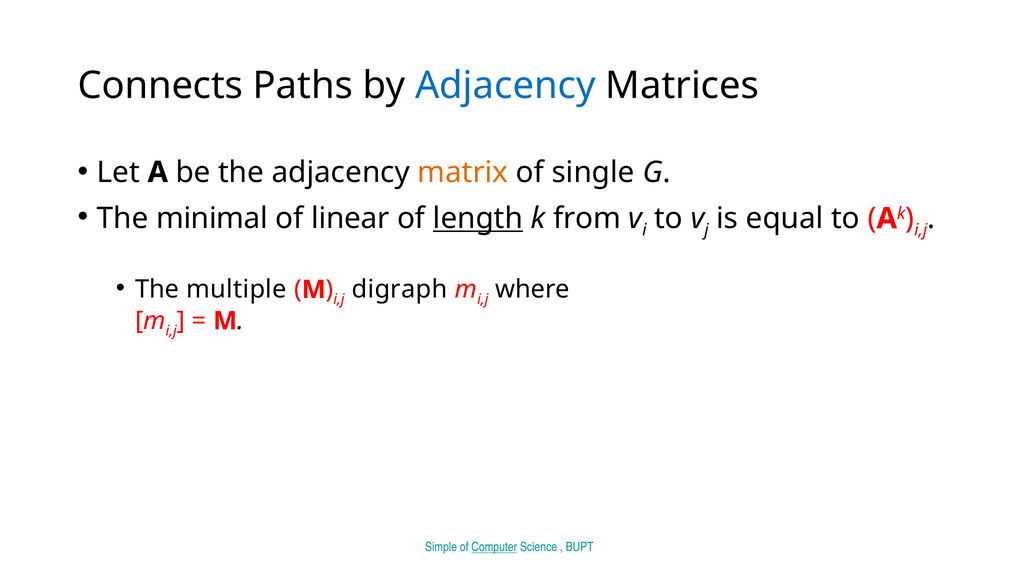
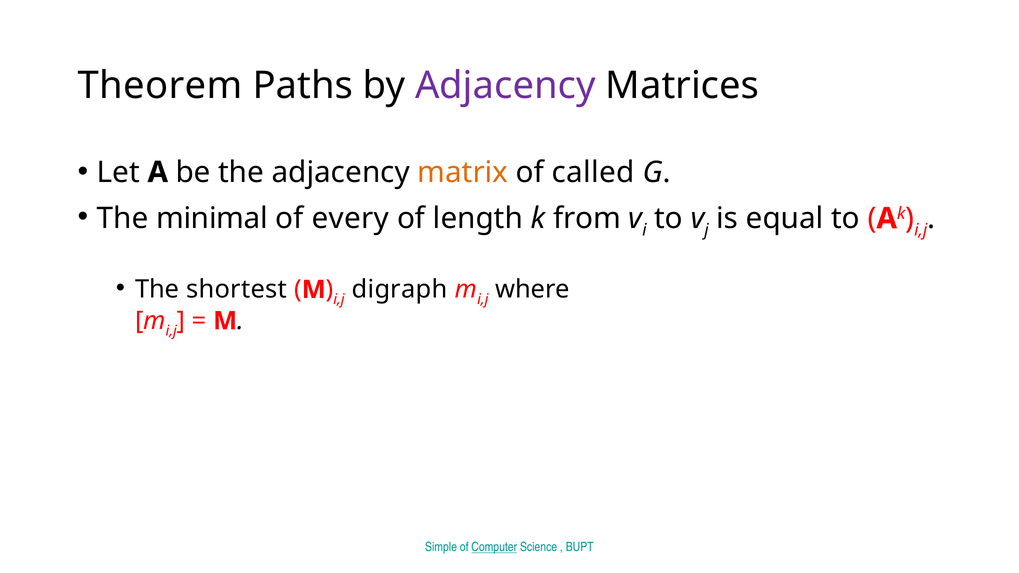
Connects: Connects -> Theorem
Adjacency at (505, 86) colour: blue -> purple
single: single -> called
linear: linear -> every
length underline: present -> none
multiple: multiple -> shortest
